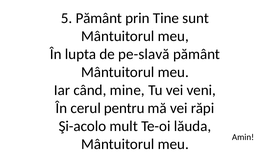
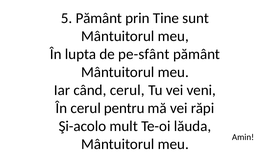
pe-slavă: pe-slavă -> pe-sfânt
când mine: mine -> cerul
